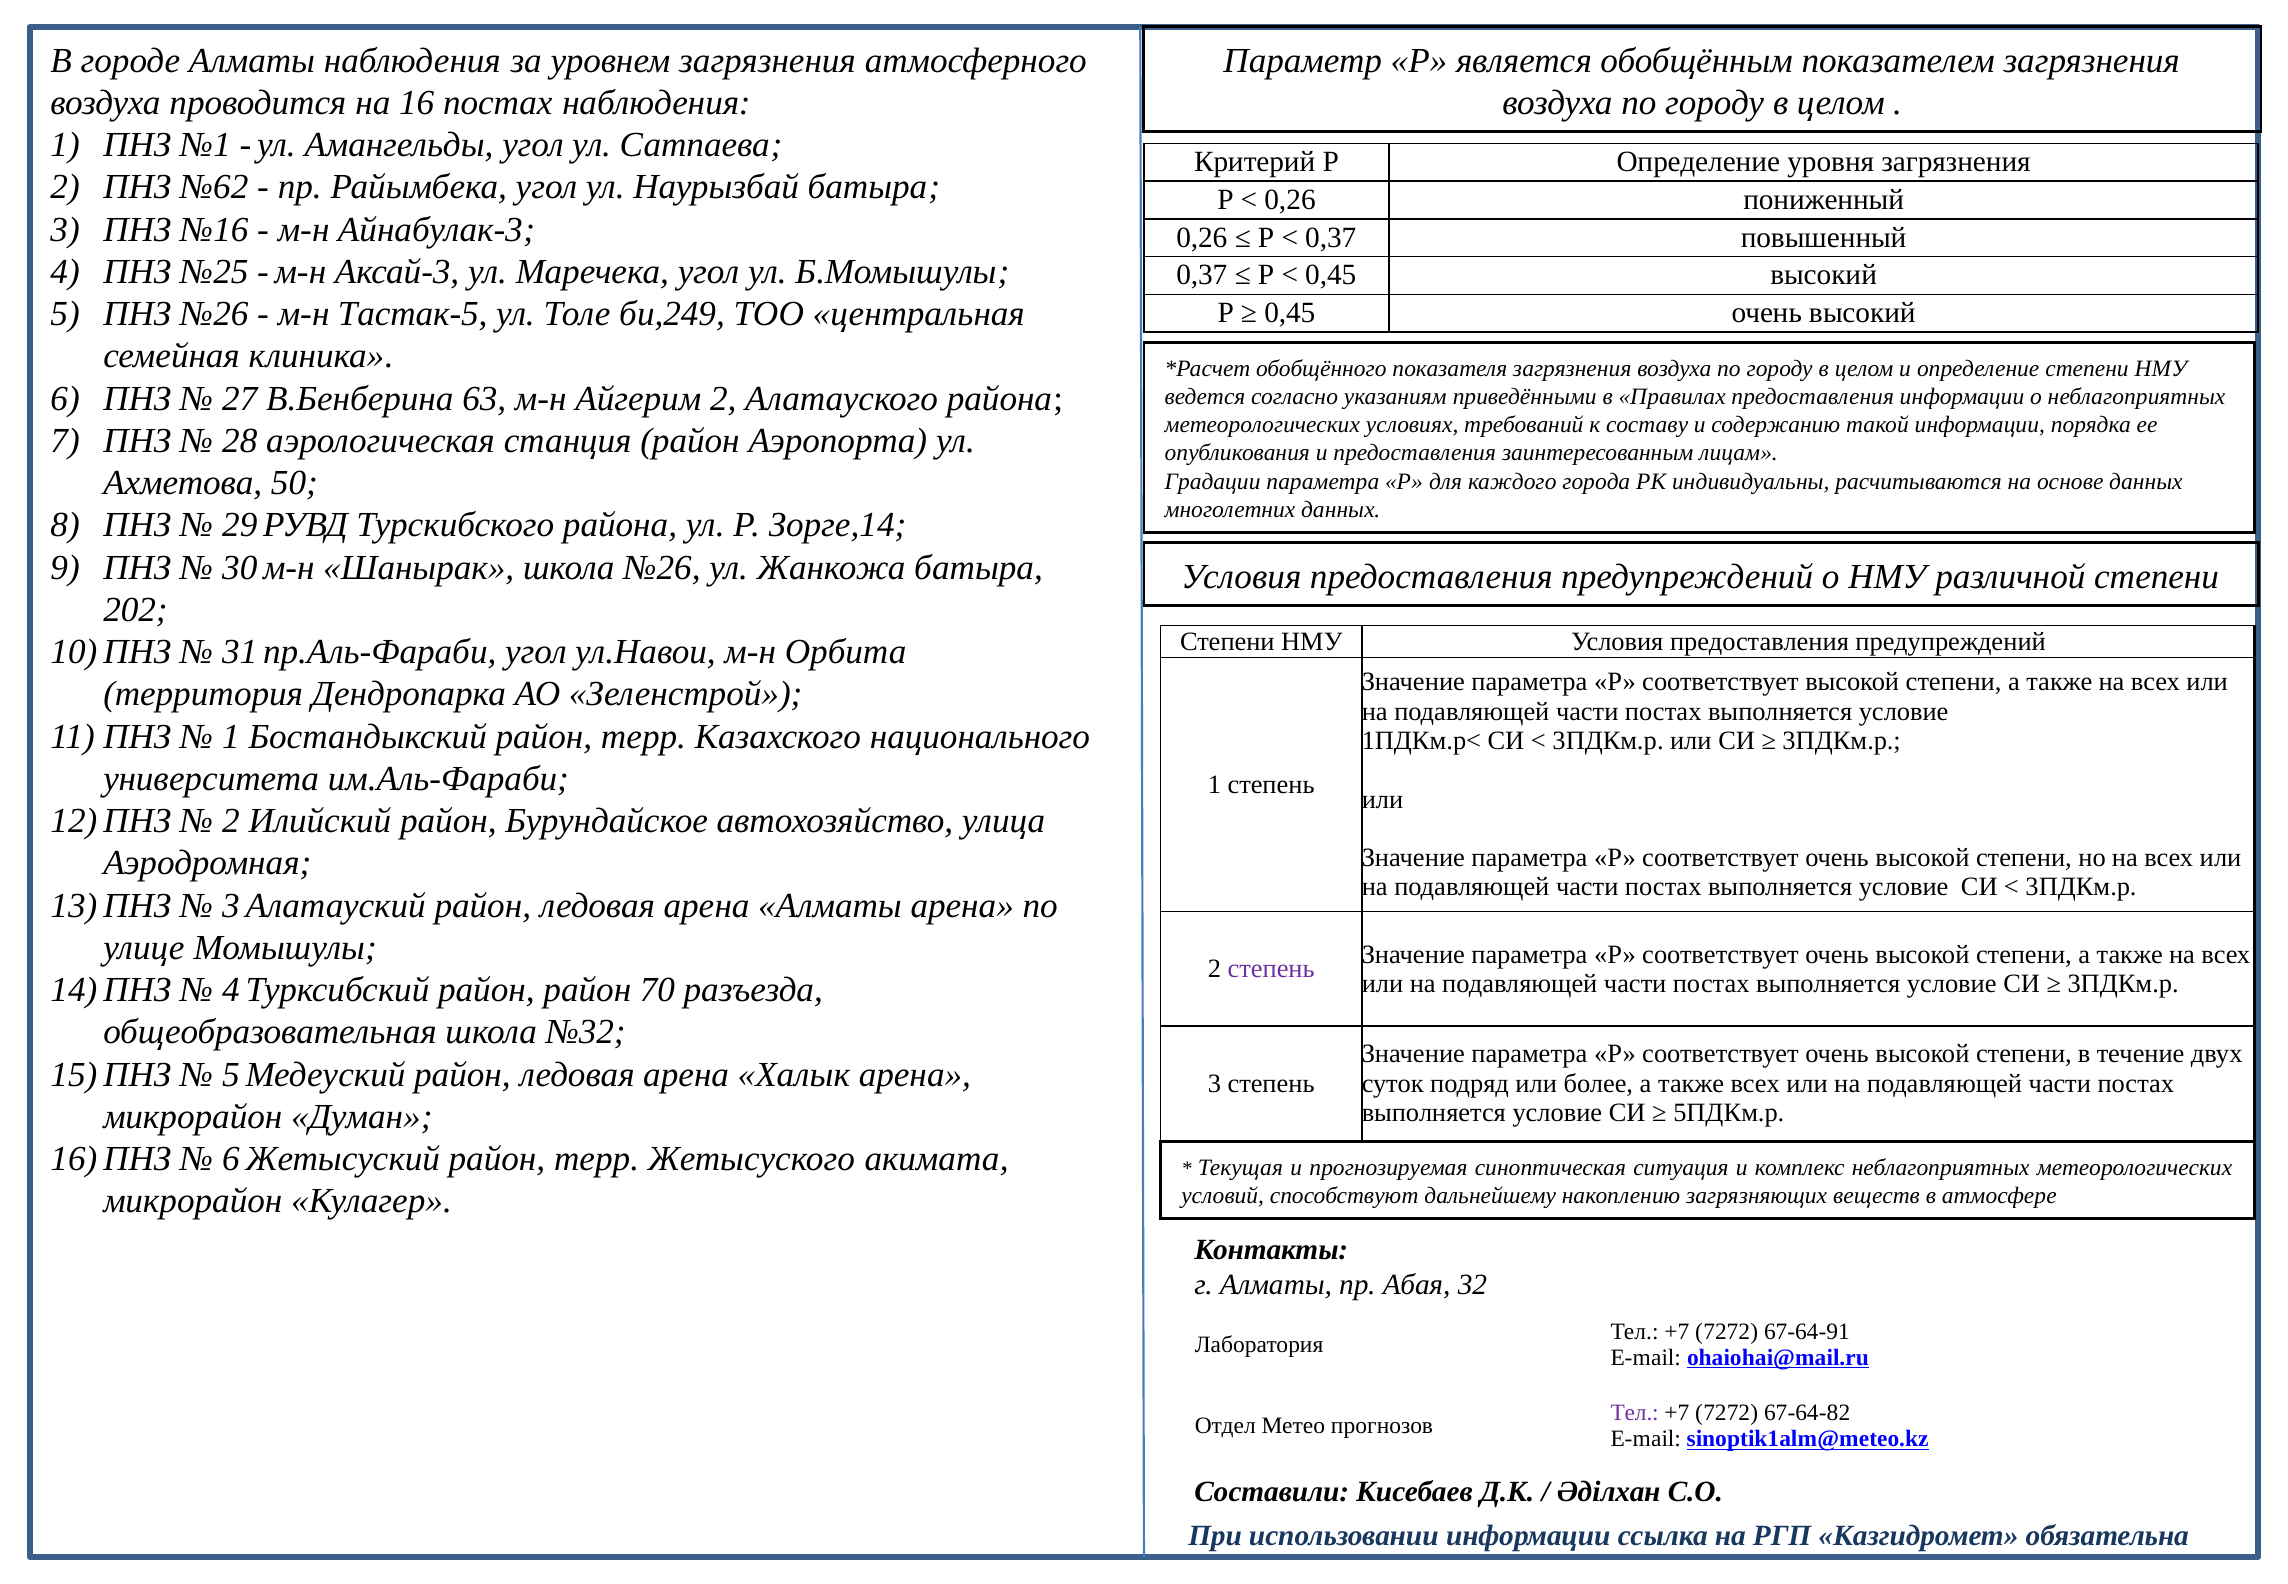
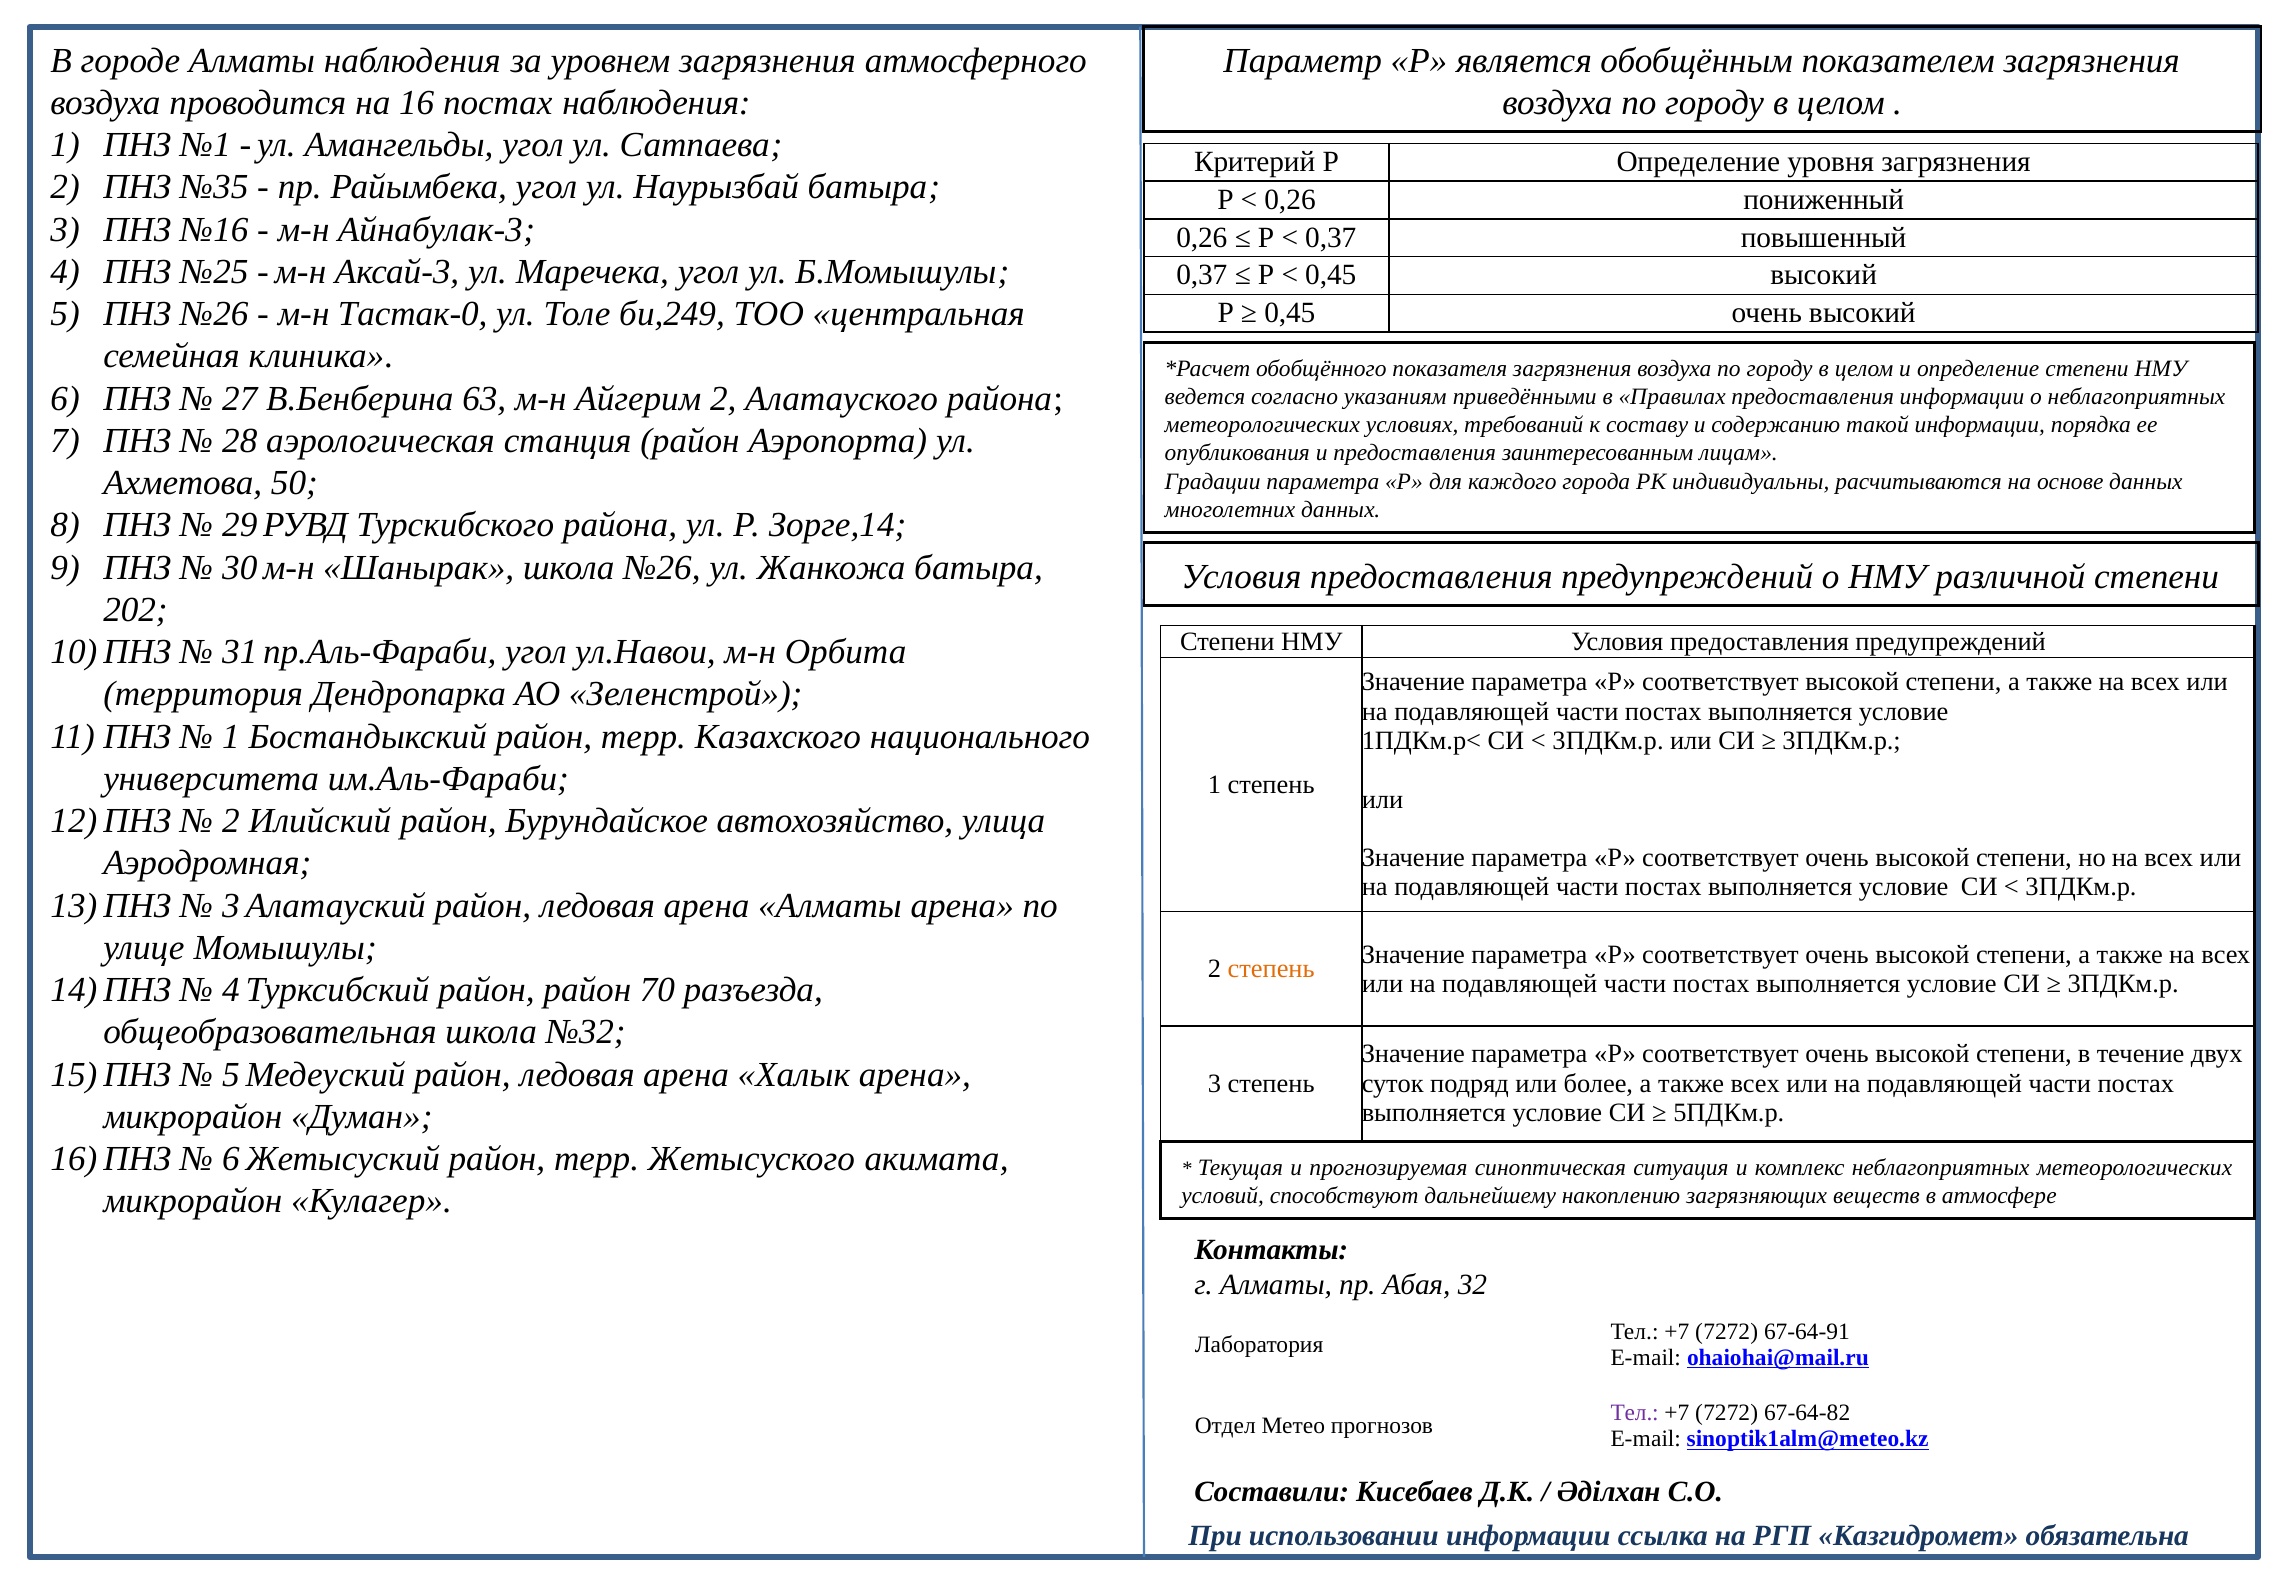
№62: №62 -> №35
Тастак-5: Тастак-5 -> Тастак-0
степень at (1271, 969) colour: purple -> orange
